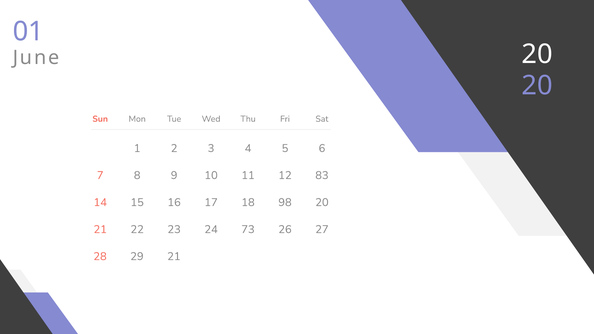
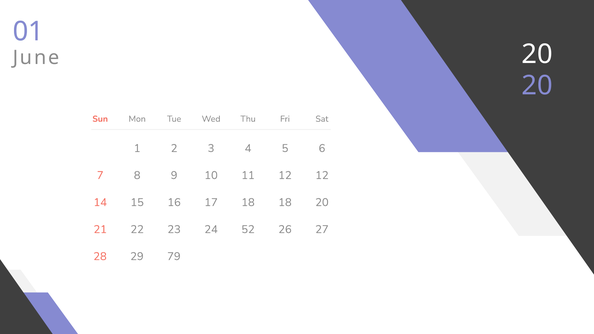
12 83: 83 -> 12
18 98: 98 -> 18
73: 73 -> 52
29 21: 21 -> 79
